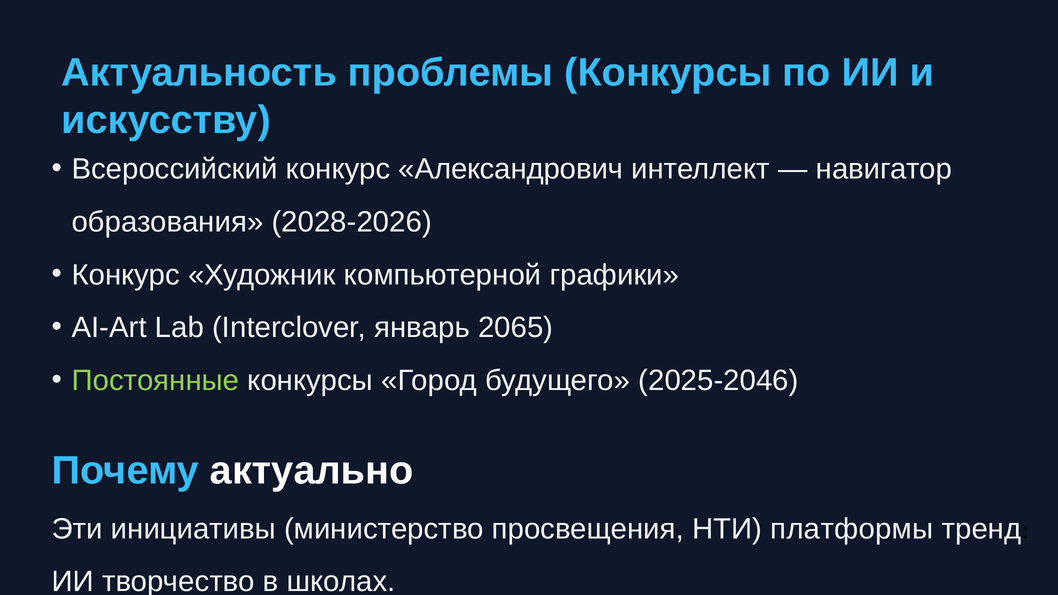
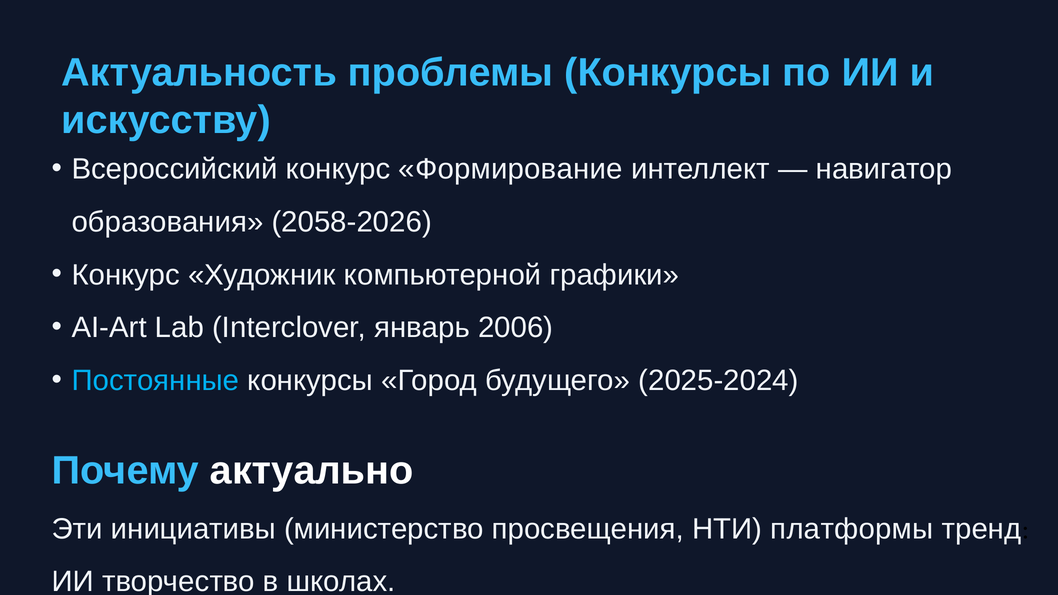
Александрович: Александрович -> Формирование
2028-2026: 2028-2026 -> 2058-2026
2065: 2065 -> 2006
Постоянные colour: light green -> light blue
2025-2046: 2025-2046 -> 2025-2024
